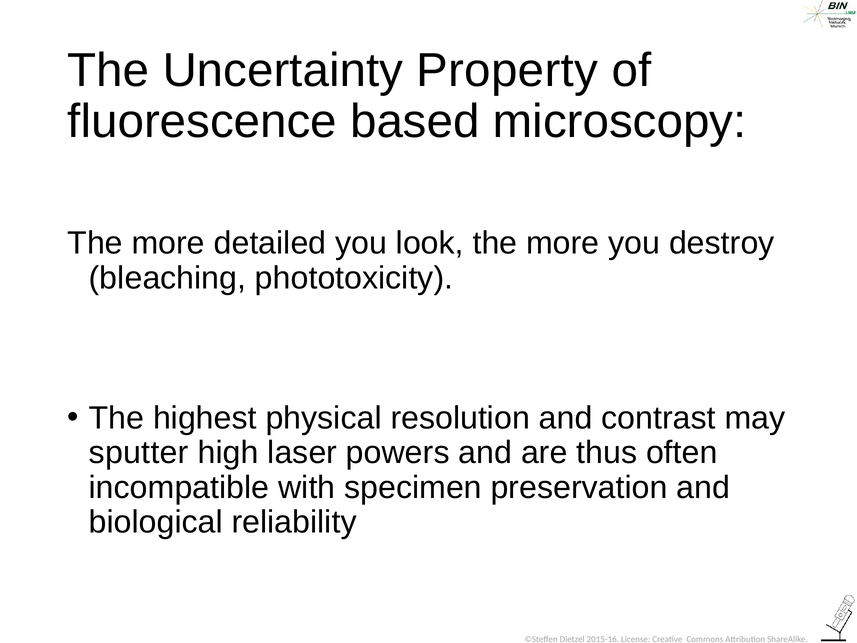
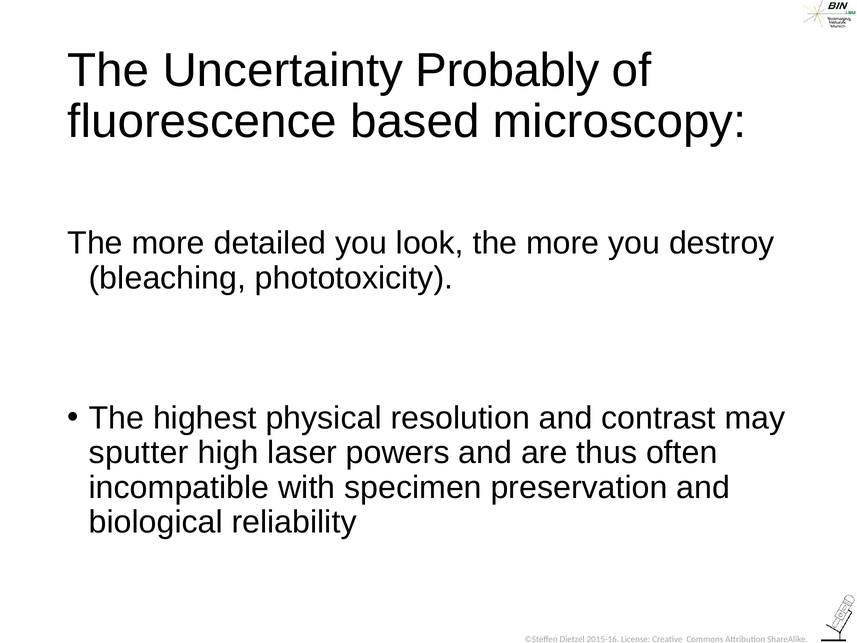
Property: Property -> Probably
